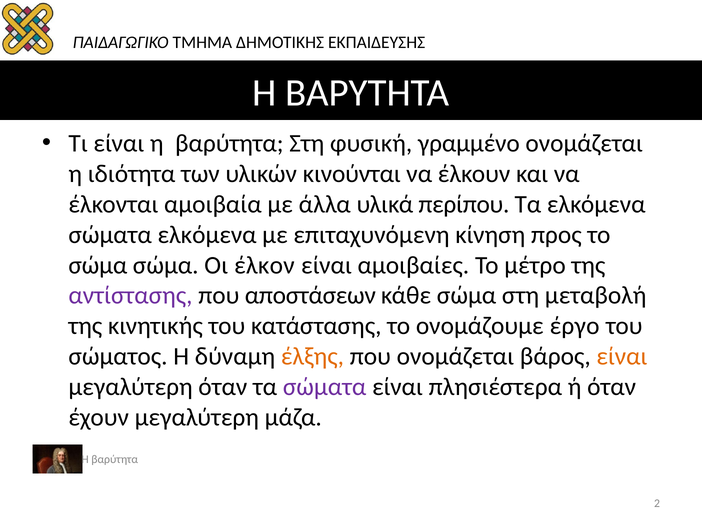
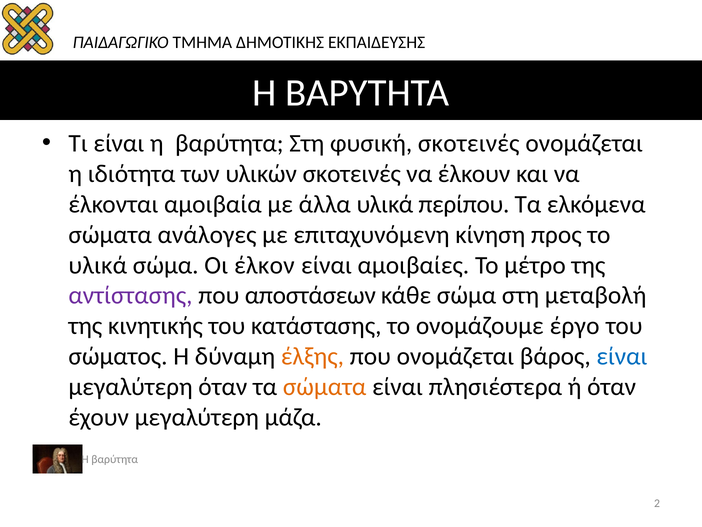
φυσική γραμμένο: γραμμένο -> σκοτεινές
υλικών κινούνται: κινούνται -> σκοτεινές
σώματα ελκόμενα: ελκόμενα -> ανάλογες
σώμα at (98, 265): σώμα -> υλικά
είναι at (622, 356) colour: orange -> blue
σώματα at (325, 387) colour: purple -> orange
